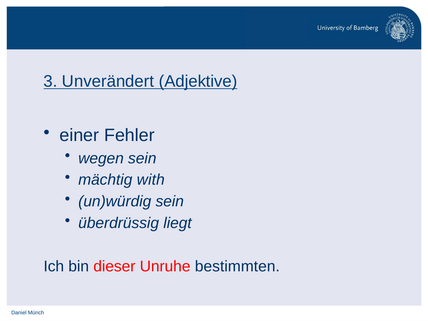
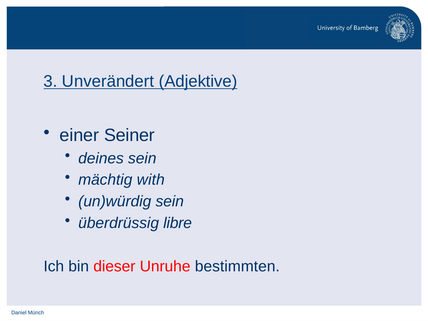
Fehler: Fehler -> Seiner
wegen: wegen -> deines
liegt: liegt -> libre
